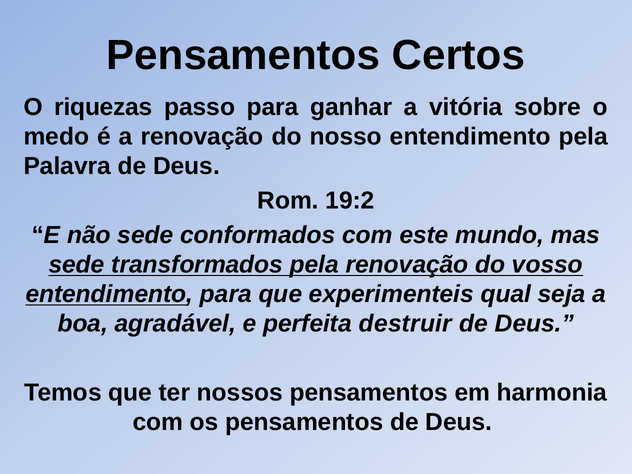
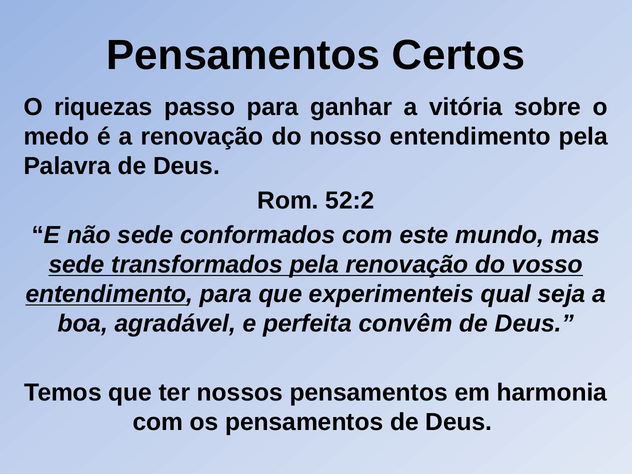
19:2: 19:2 -> 52:2
destruir: destruir -> convêm
